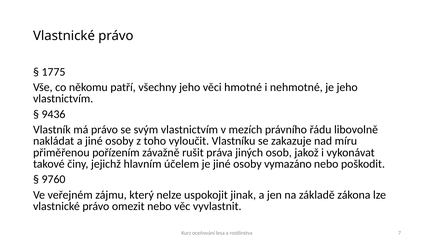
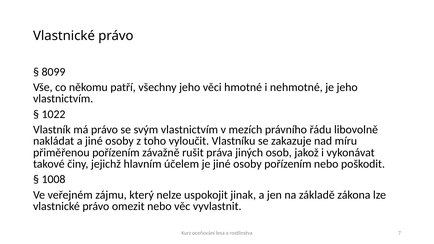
1775: 1775 -> 8099
9436: 9436 -> 1022
osoby vymazáno: vymazáno -> pořízením
9760: 9760 -> 1008
